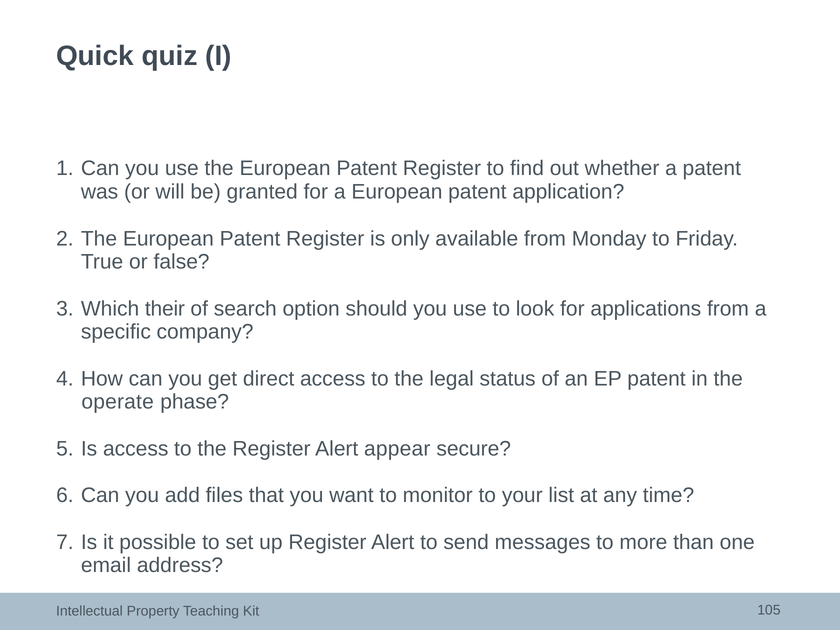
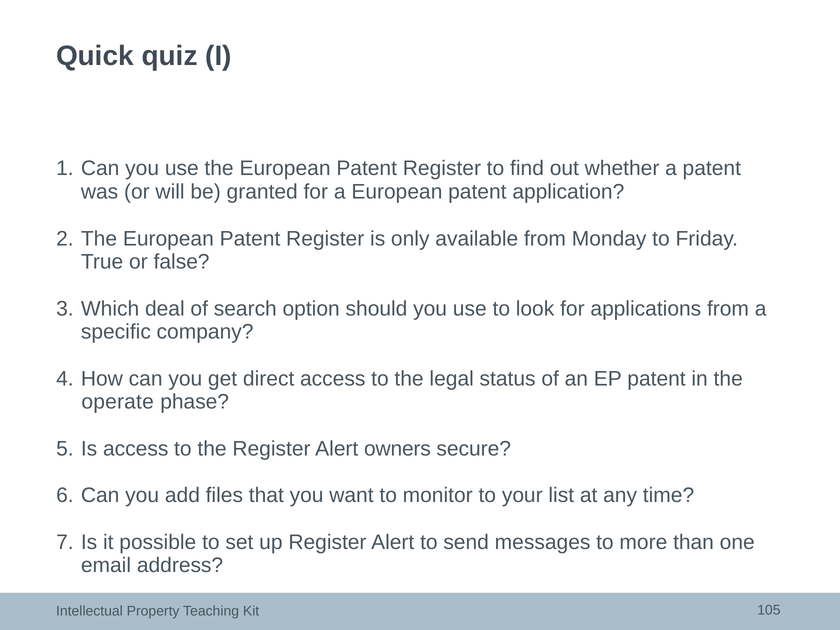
their: their -> deal
appear: appear -> owners
